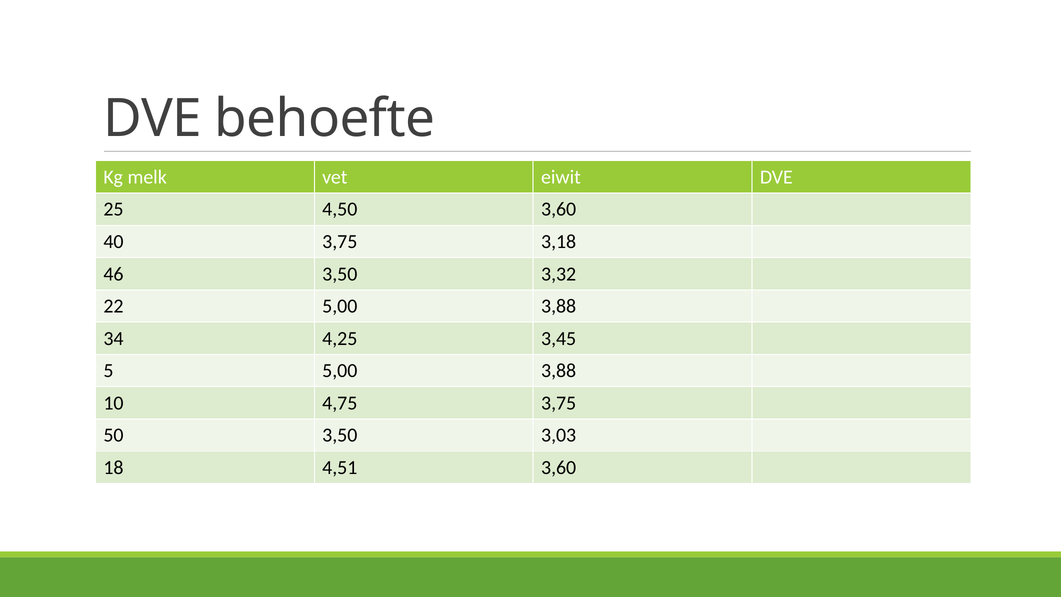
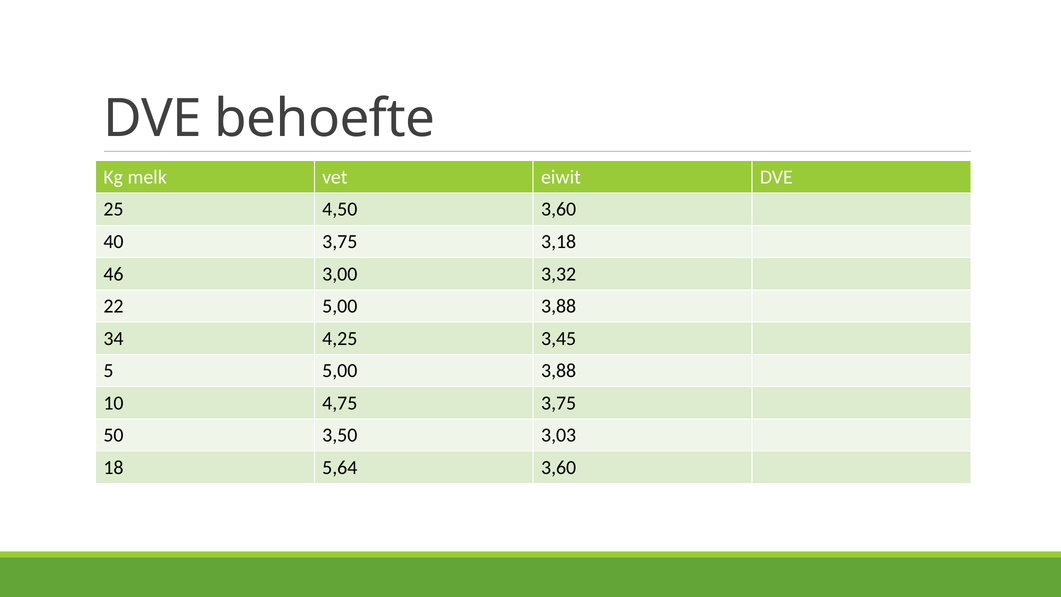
46 3,50: 3,50 -> 3,00
4,51: 4,51 -> 5,64
